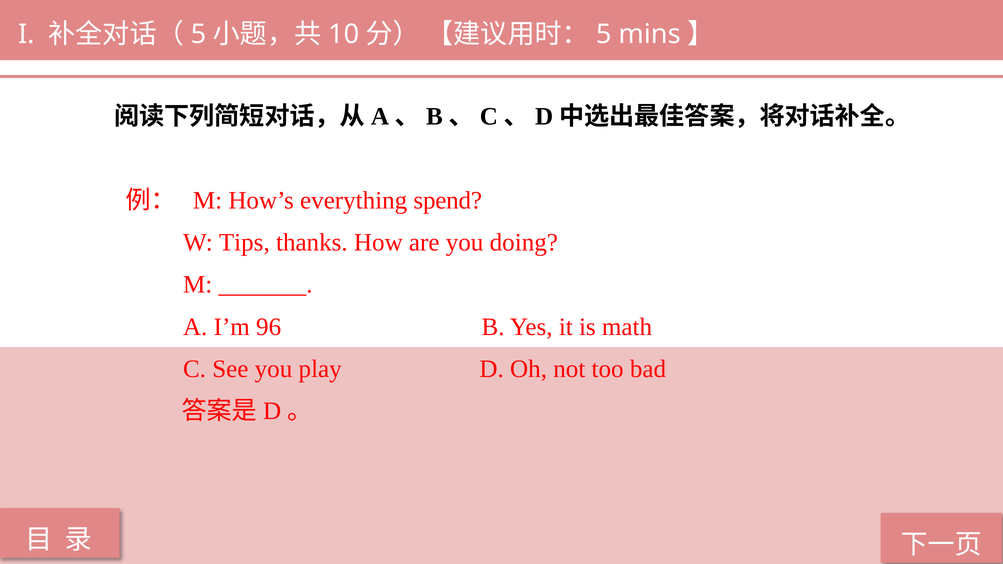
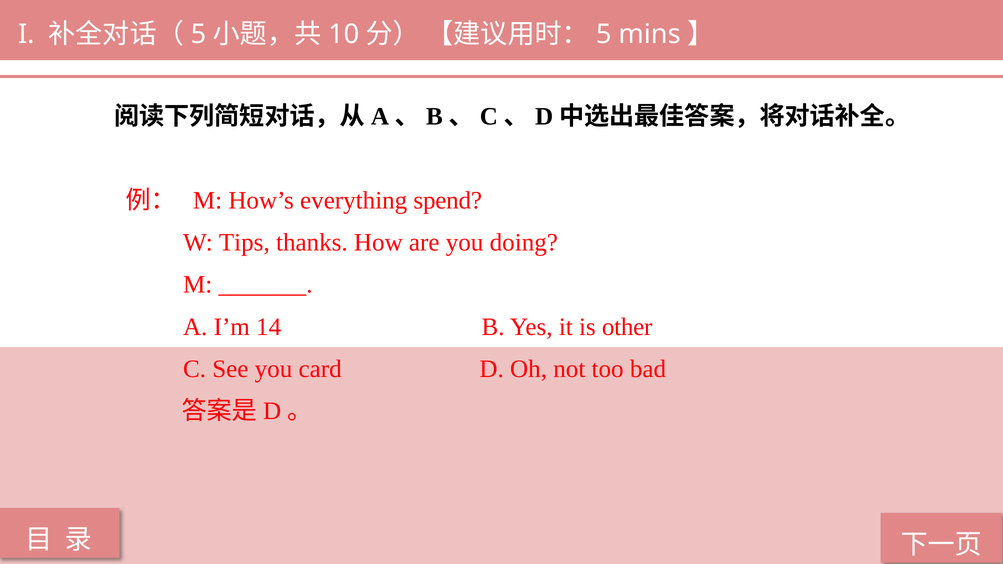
96: 96 -> 14
math: math -> other
play: play -> card
